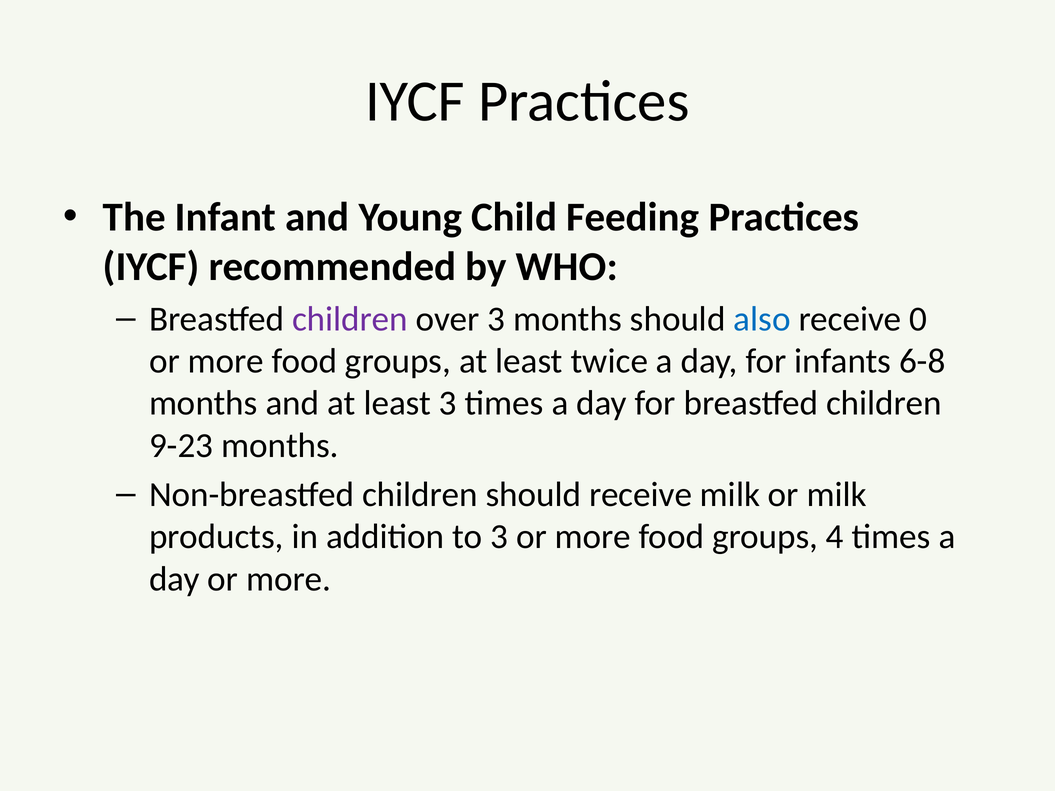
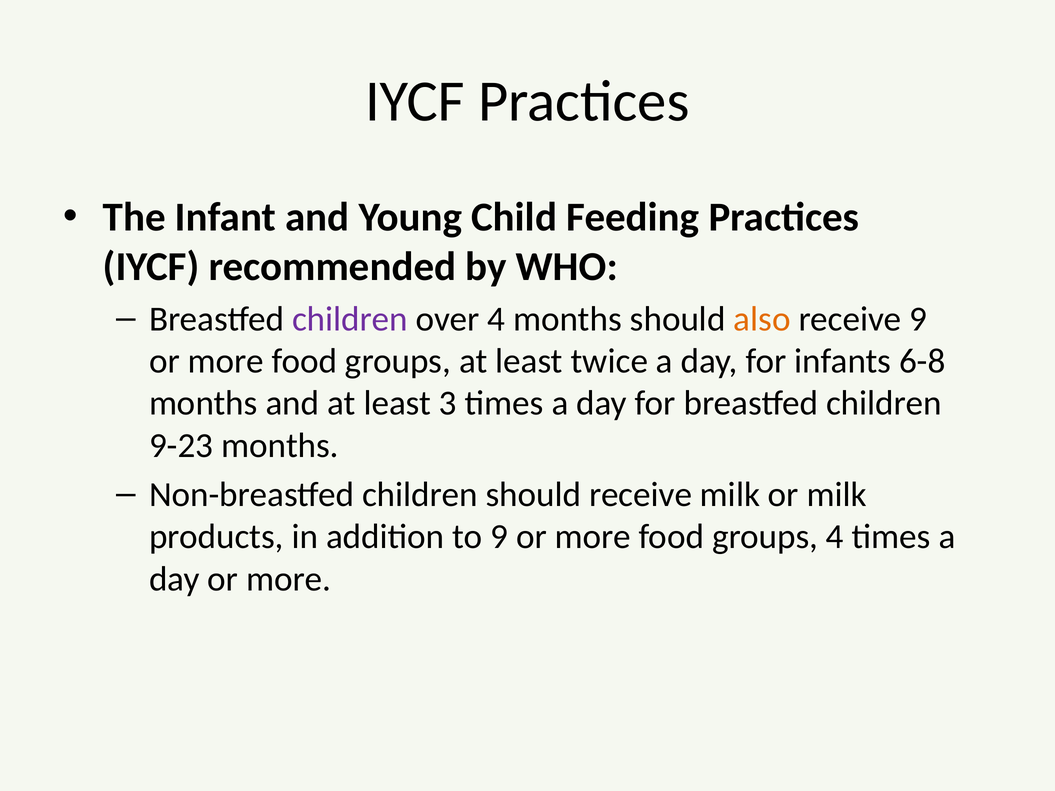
over 3: 3 -> 4
also colour: blue -> orange
receive 0: 0 -> 9
to 3: 3 -> 9
